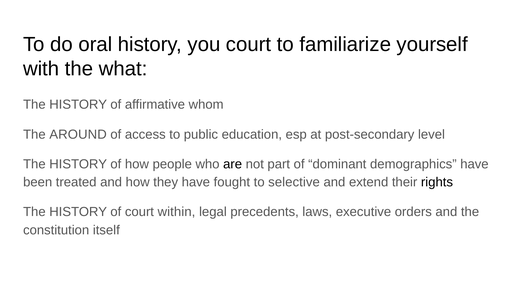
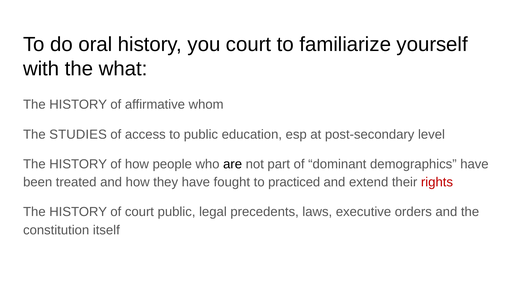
AROUND: AROUND -> STUDIES
selective: selective -> practiced
rights colour: black -> red
court within: within -> public
